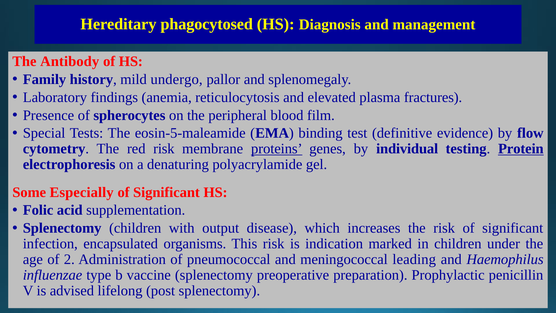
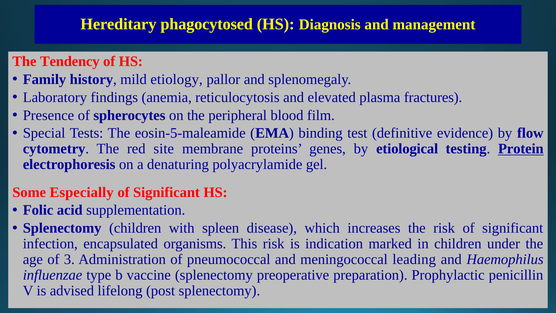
Antibody: Antibody -> Tendency
undergo: undergo -> etiology
red risk: risk -> site
proteins underline: present -> none
individual: individual -> etiological
output: output -> spleen
2: 2 -> 3
